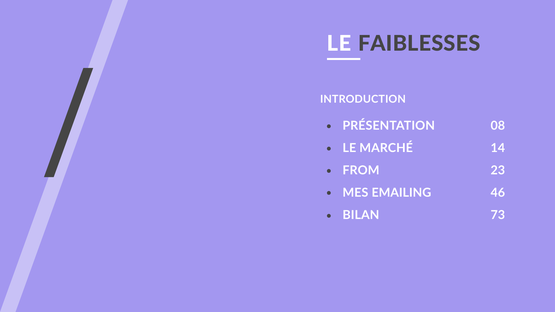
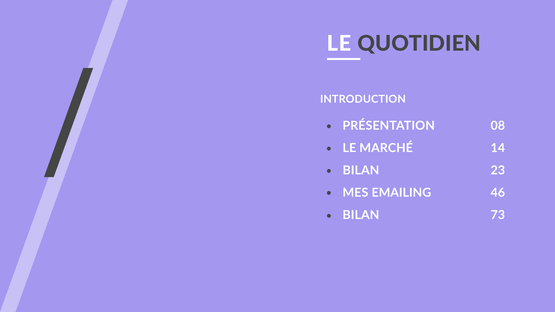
FAIBLESSES: FAIBLESSES -> QUOTIDIEN
FROM at (361, 171): FROM -> BILAN
